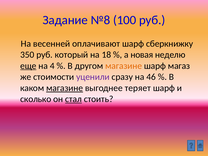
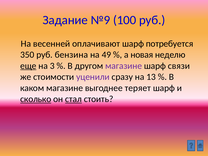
№8: №8 -> №9
сберкнижку: сберкнижку -> потребуется
который: который -> бензина
18: 18 -> 49
4: 4 -> 3
магазине at (124, 66) colour: orange -> purple
магаз: магаз -> связи
46: 46 -> 13
магазине at (65, 88) underline: present -> none
сколько underline: none -> present
